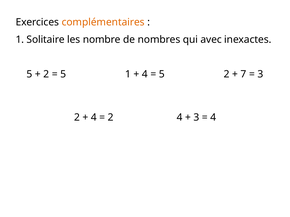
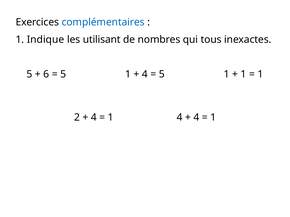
complémentaires colour: orange -> blue
Solitaire: Solitaire -> Indique
nombre: nombre -> utilisant
avec: avec -> tous
2 at (46, 74): 2 -> 6
5 2: 2 -> 1
7 at (243, 74): 7 -> 1
3 at (260, 74): 3 -> 1
2 at (111, 118): 2 -> 1
3 at (196, 118): 3 -> 4
4 at (213, 118): 4 -> 1
